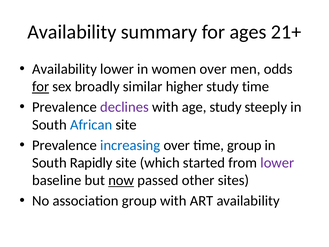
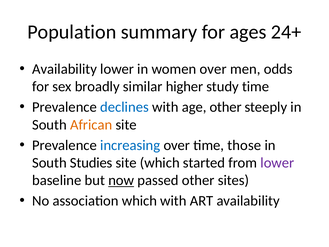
Availability at (72, 32): Availability -> Population
21+: 21+ -> 24+
for at (41, 87) underline: present -> none
declines colour: purple -> blue
age study: study -> other
African colour: blue -> orange
time group: group -> those
Rapidly: Rapidly -> Studies
association group: group -> which
